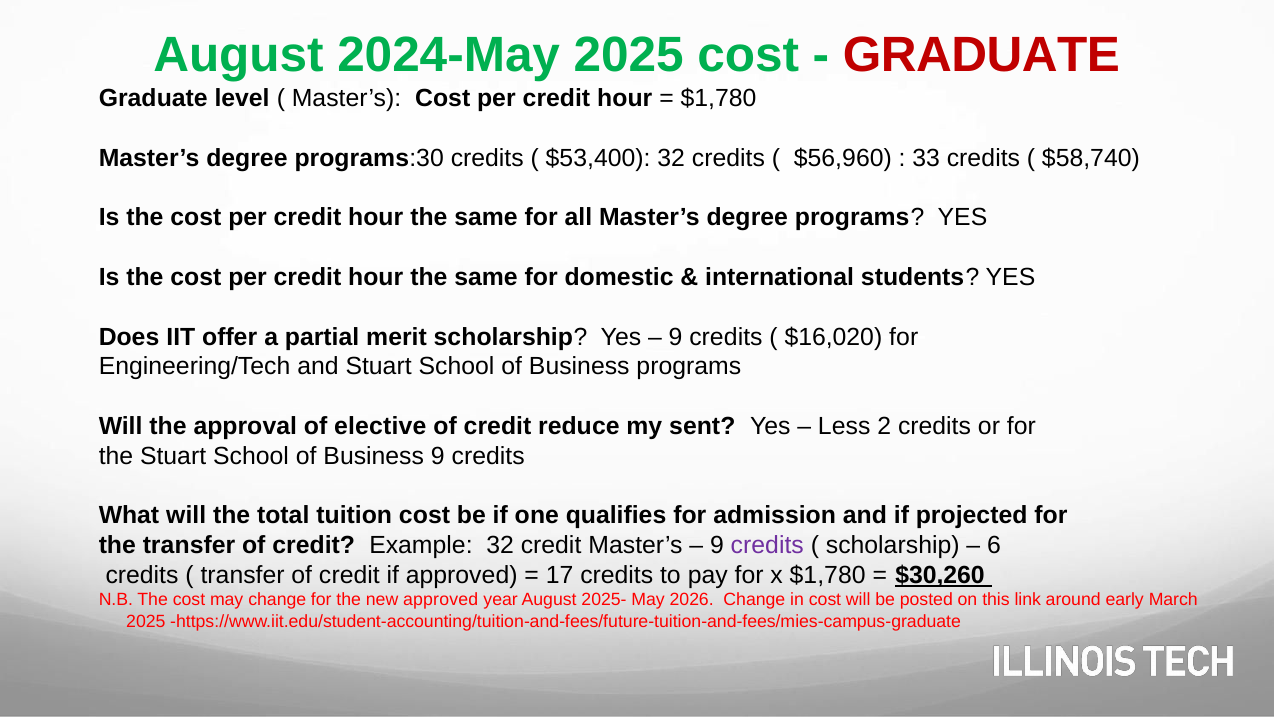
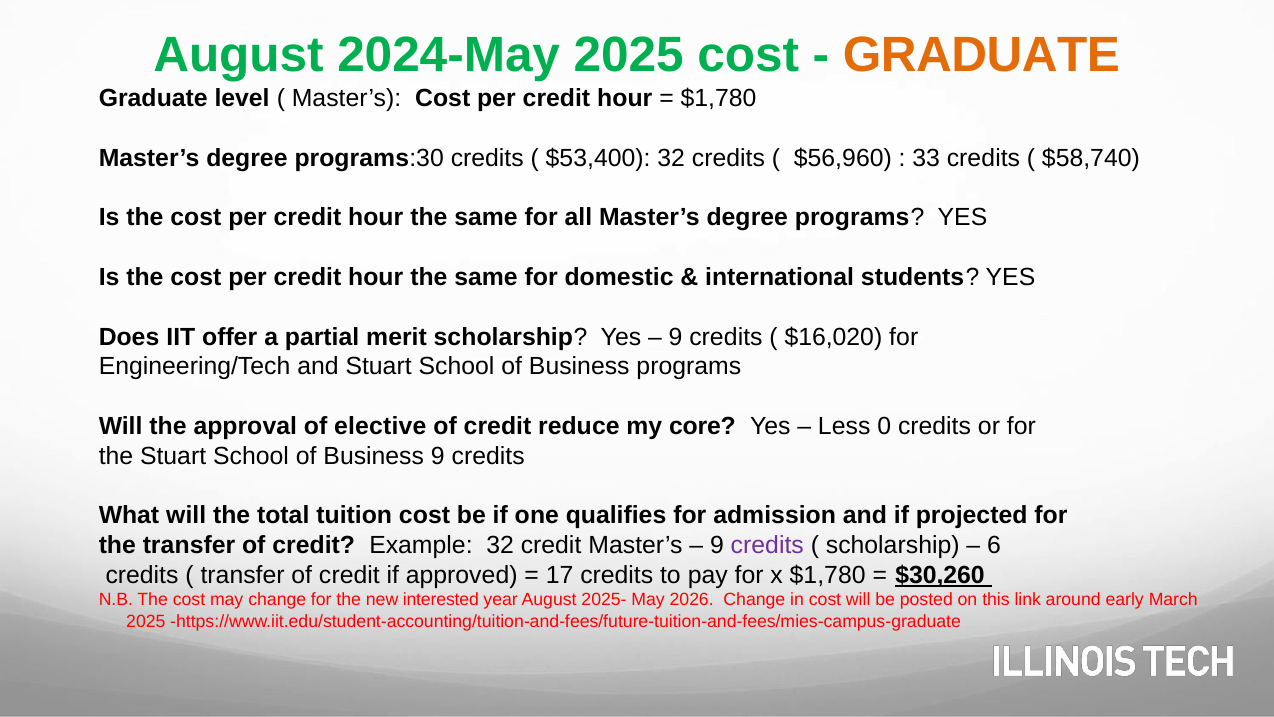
GRADUATE at (981, 55) colour: red -> orange
sent: sent -> core
2: 2 -> 0
new approved: approved -> interested
